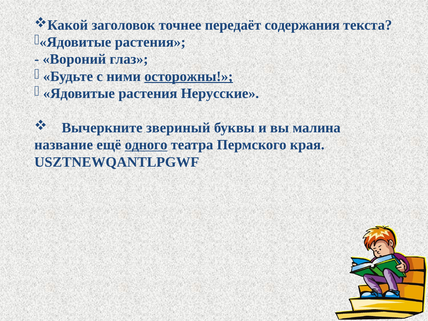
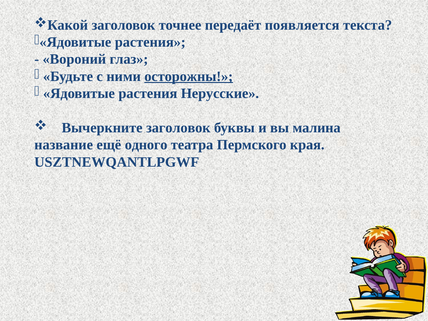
содержания: содержания -> появляется
Вычеркните звериный: звериный -> заголовок
одного underline: present -> none
